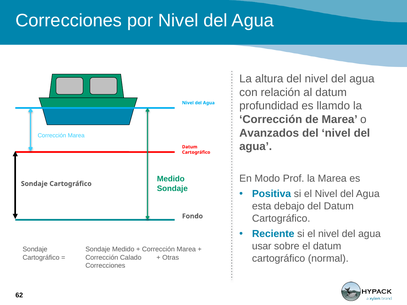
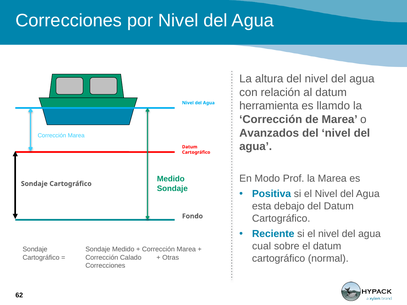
profundidad: profundidad -> herramienta
usar: usar -> cual
